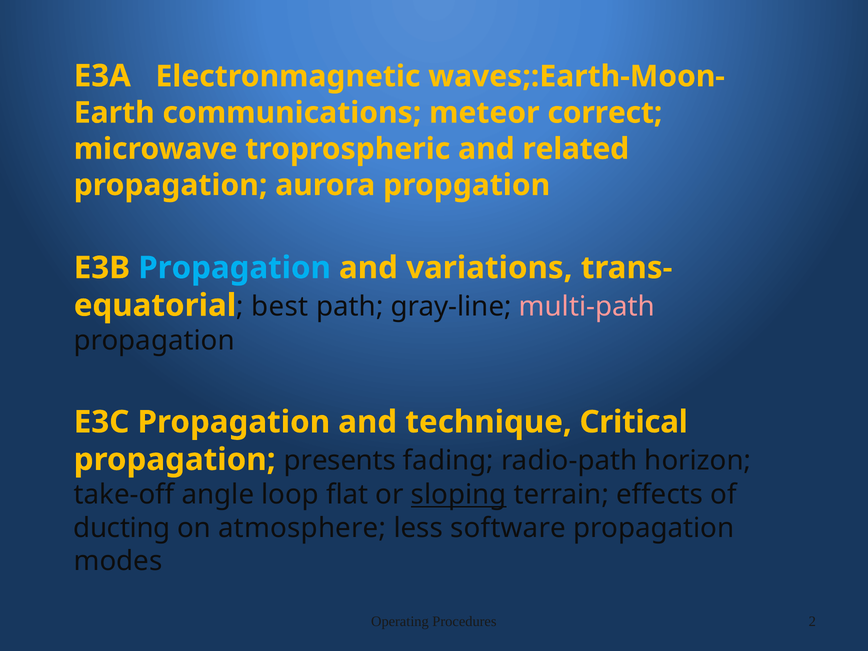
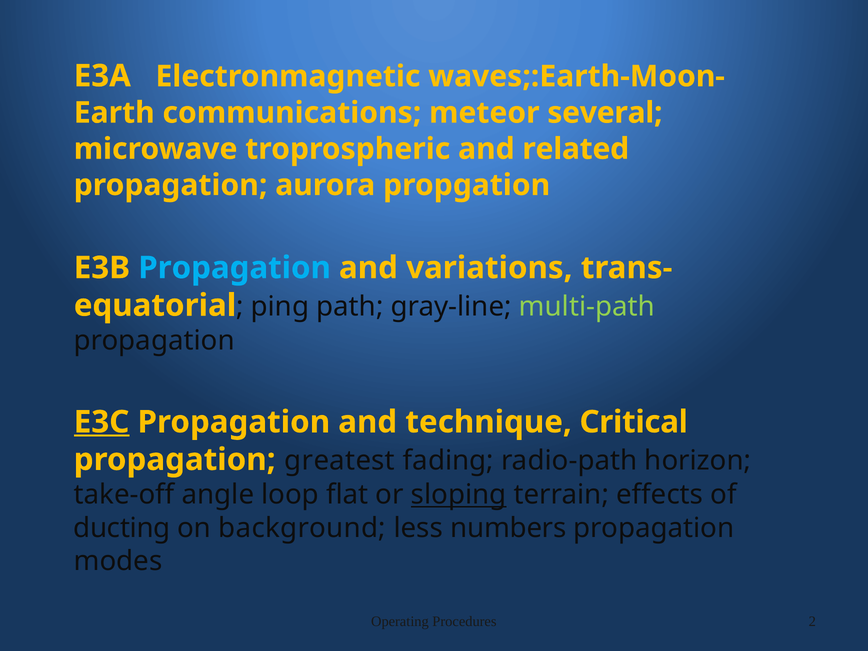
correct: correct -> several
best: best -> ping
multi-path colour: pink -> light green
E3C underline: none -> present
presents: presents -> greatest
atmosphere: atmosphere -> background
software: software -> numbers
